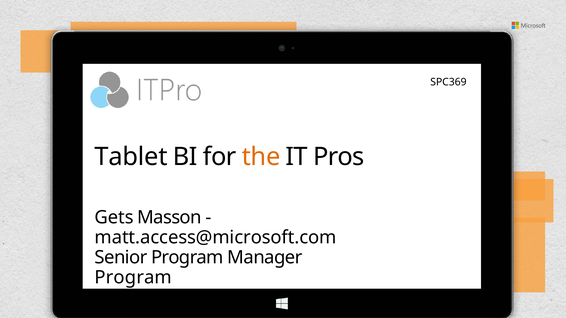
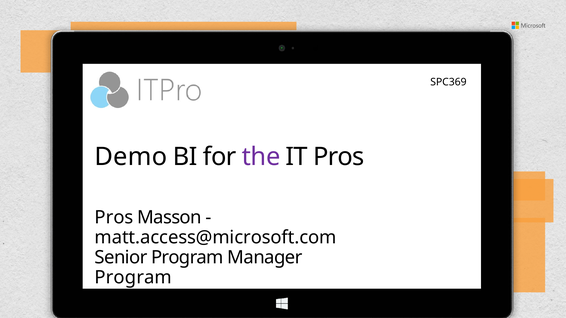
Tablet: Tablet -> Demo
the colour: orange -> purple
Gets at (114, 218): Gets -> Pros
